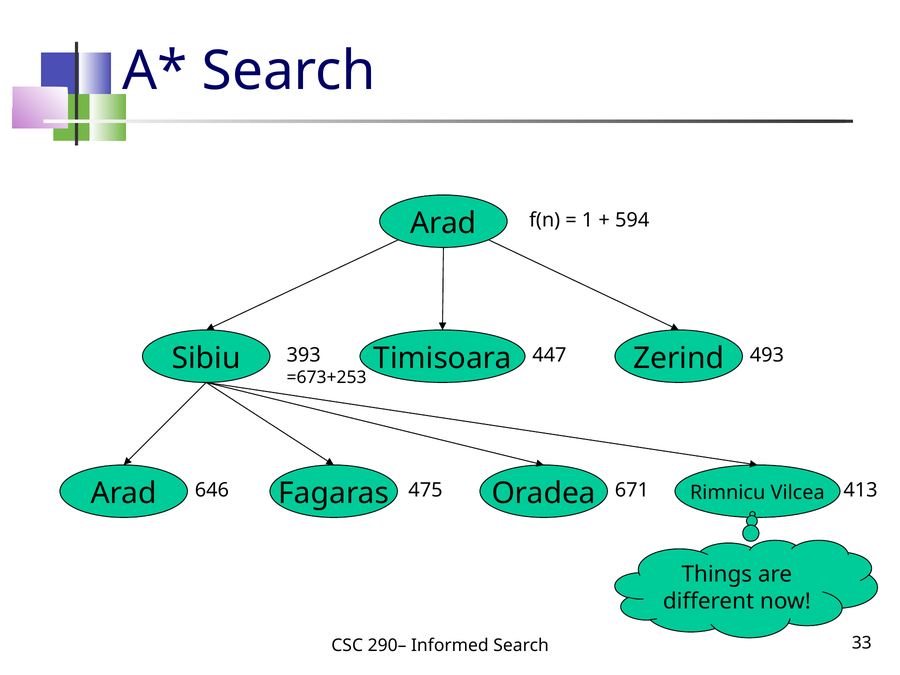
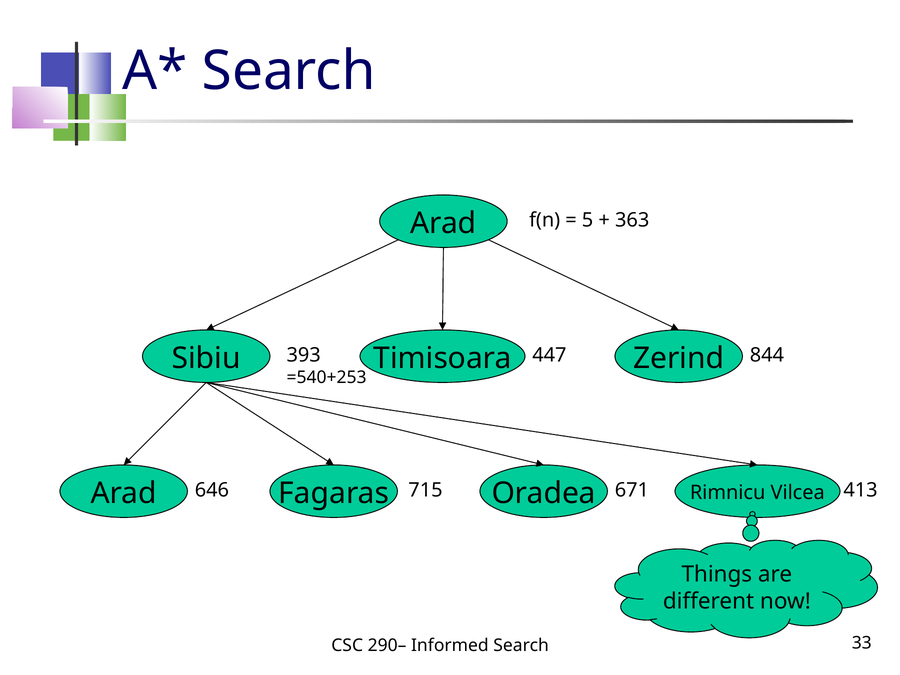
1: 1 -> 5
594: 594 -> 363
493: 493 -> 844
=673+253: =673+253 -> =540+253
475: 475 -> 715
